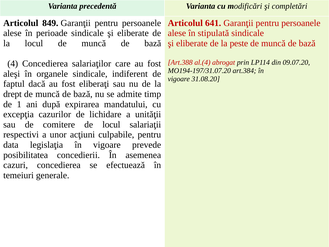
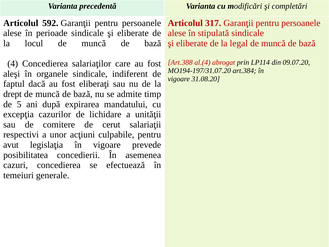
849: 849 -> 592
641: 641 -> 317
peste: peste -> legal
1: 1 -> 5
de locul: locul -> cerut
data: data -> avut
